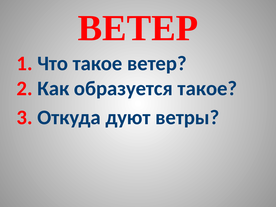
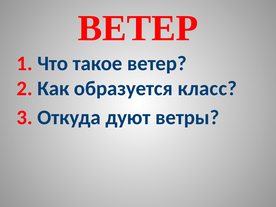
образуется такое: такое -> класс
